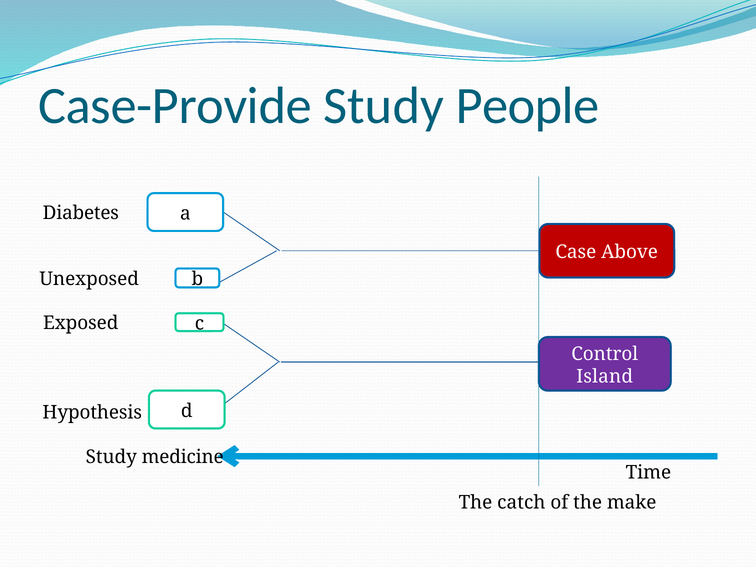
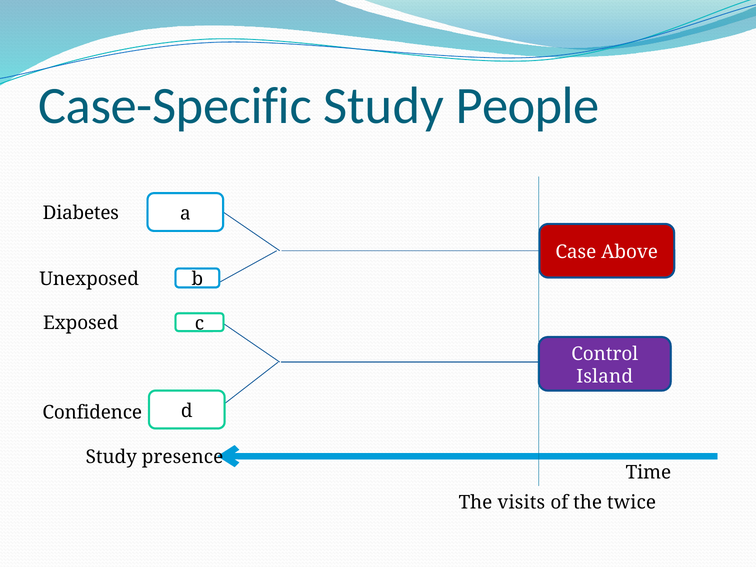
Case-Provide: Case-Provide -> Case-Specific
Hypothesis: Hypothesis -> Confidence
medicine: medicine -> presence
catch: catch -> visits
make: make -> twice
